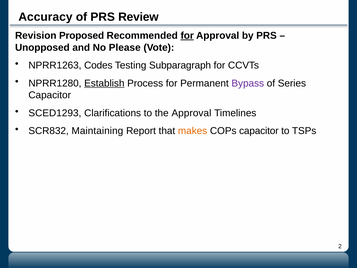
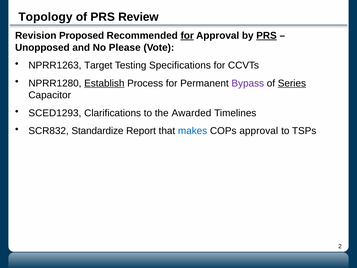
Accuracy: Accuracy -> Topology
PRS at (267, 36) underline: none -> present
Codes: Codes -> Target
Subparagraph: Subparagraph -> Specifications
Series underline: none -> present
the Approval: Approval -> Awarded
Maintaining: Maintaining -> Standardize
makes colour: orange -> blue
COPs capacitor: capacitor -> approval
